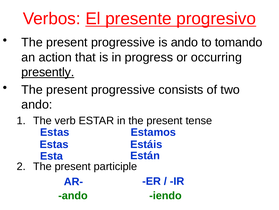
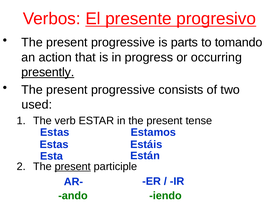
is ando: ando -> parts
ando at (37, 104): ando -> used
present at (73, 166) underline: none -> present
